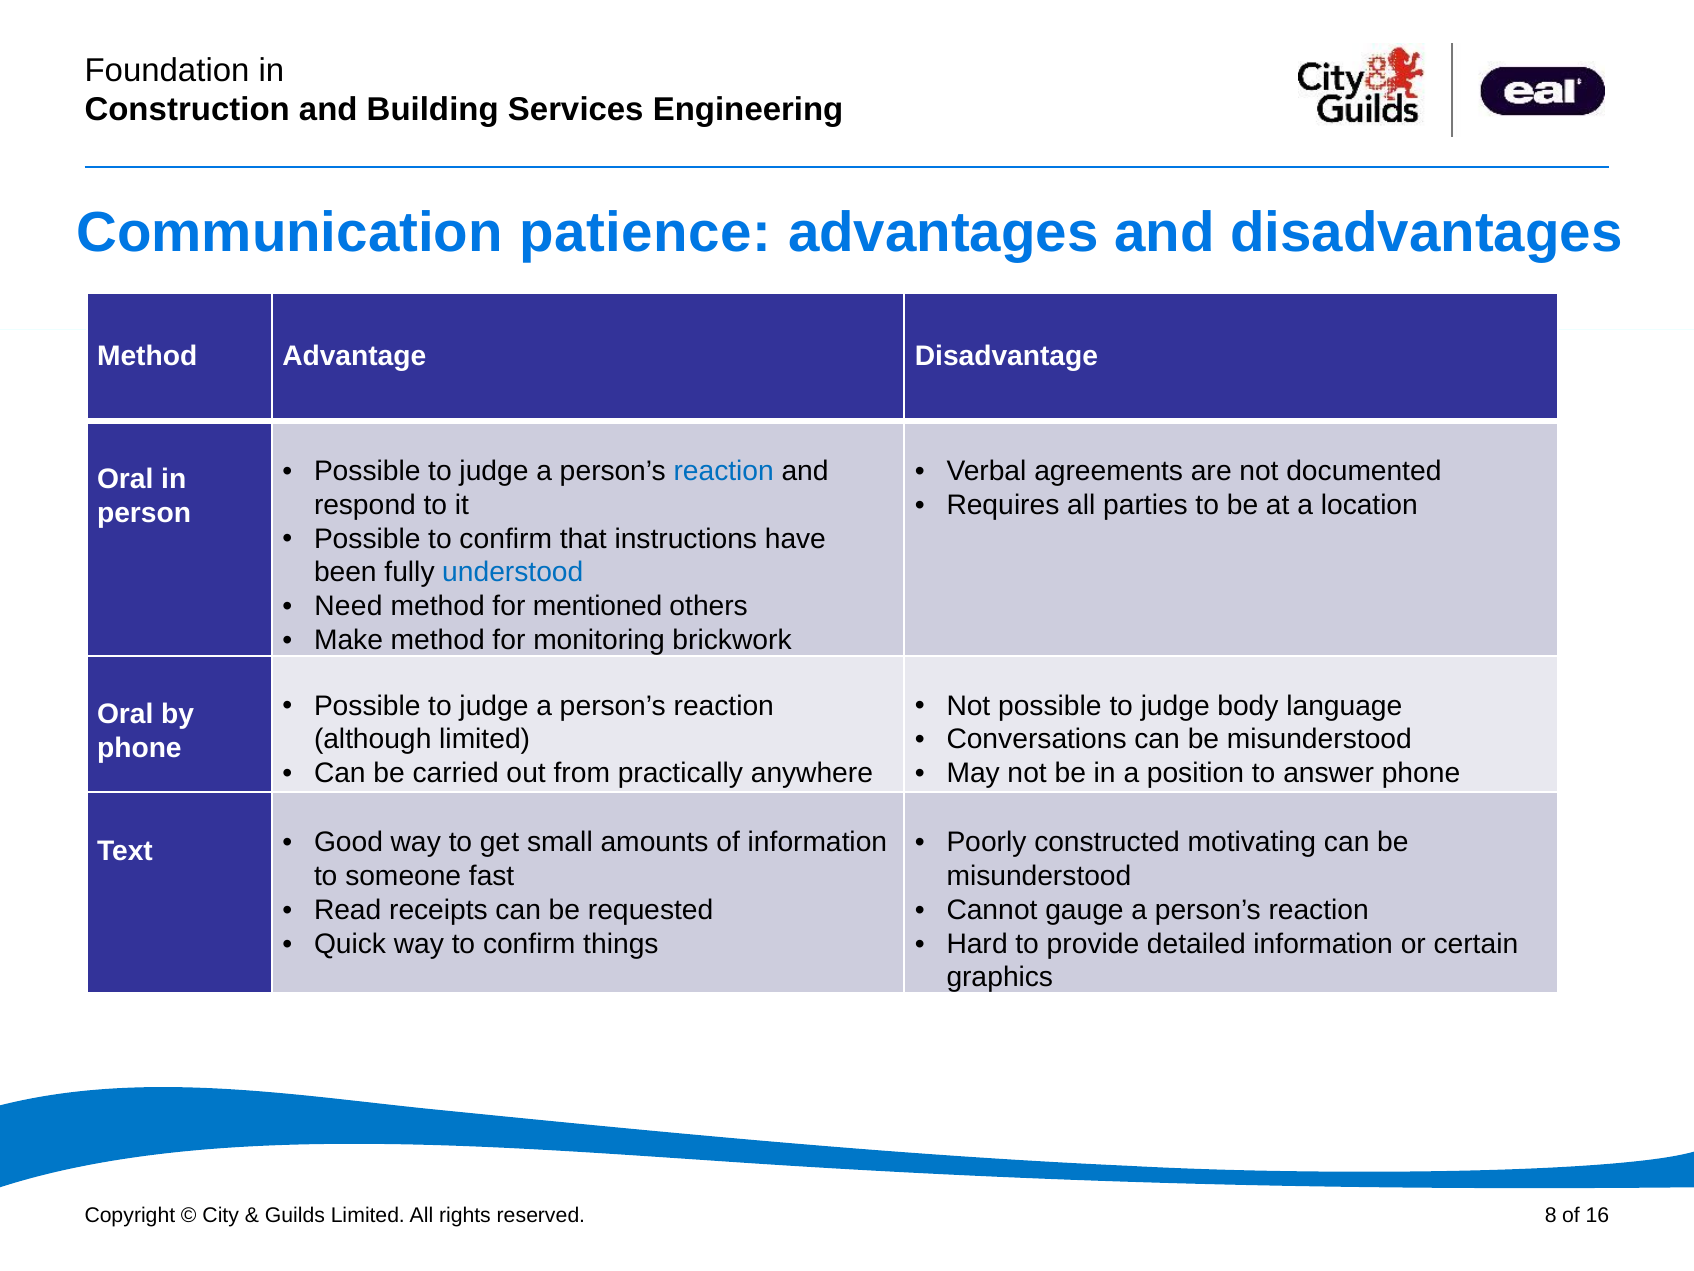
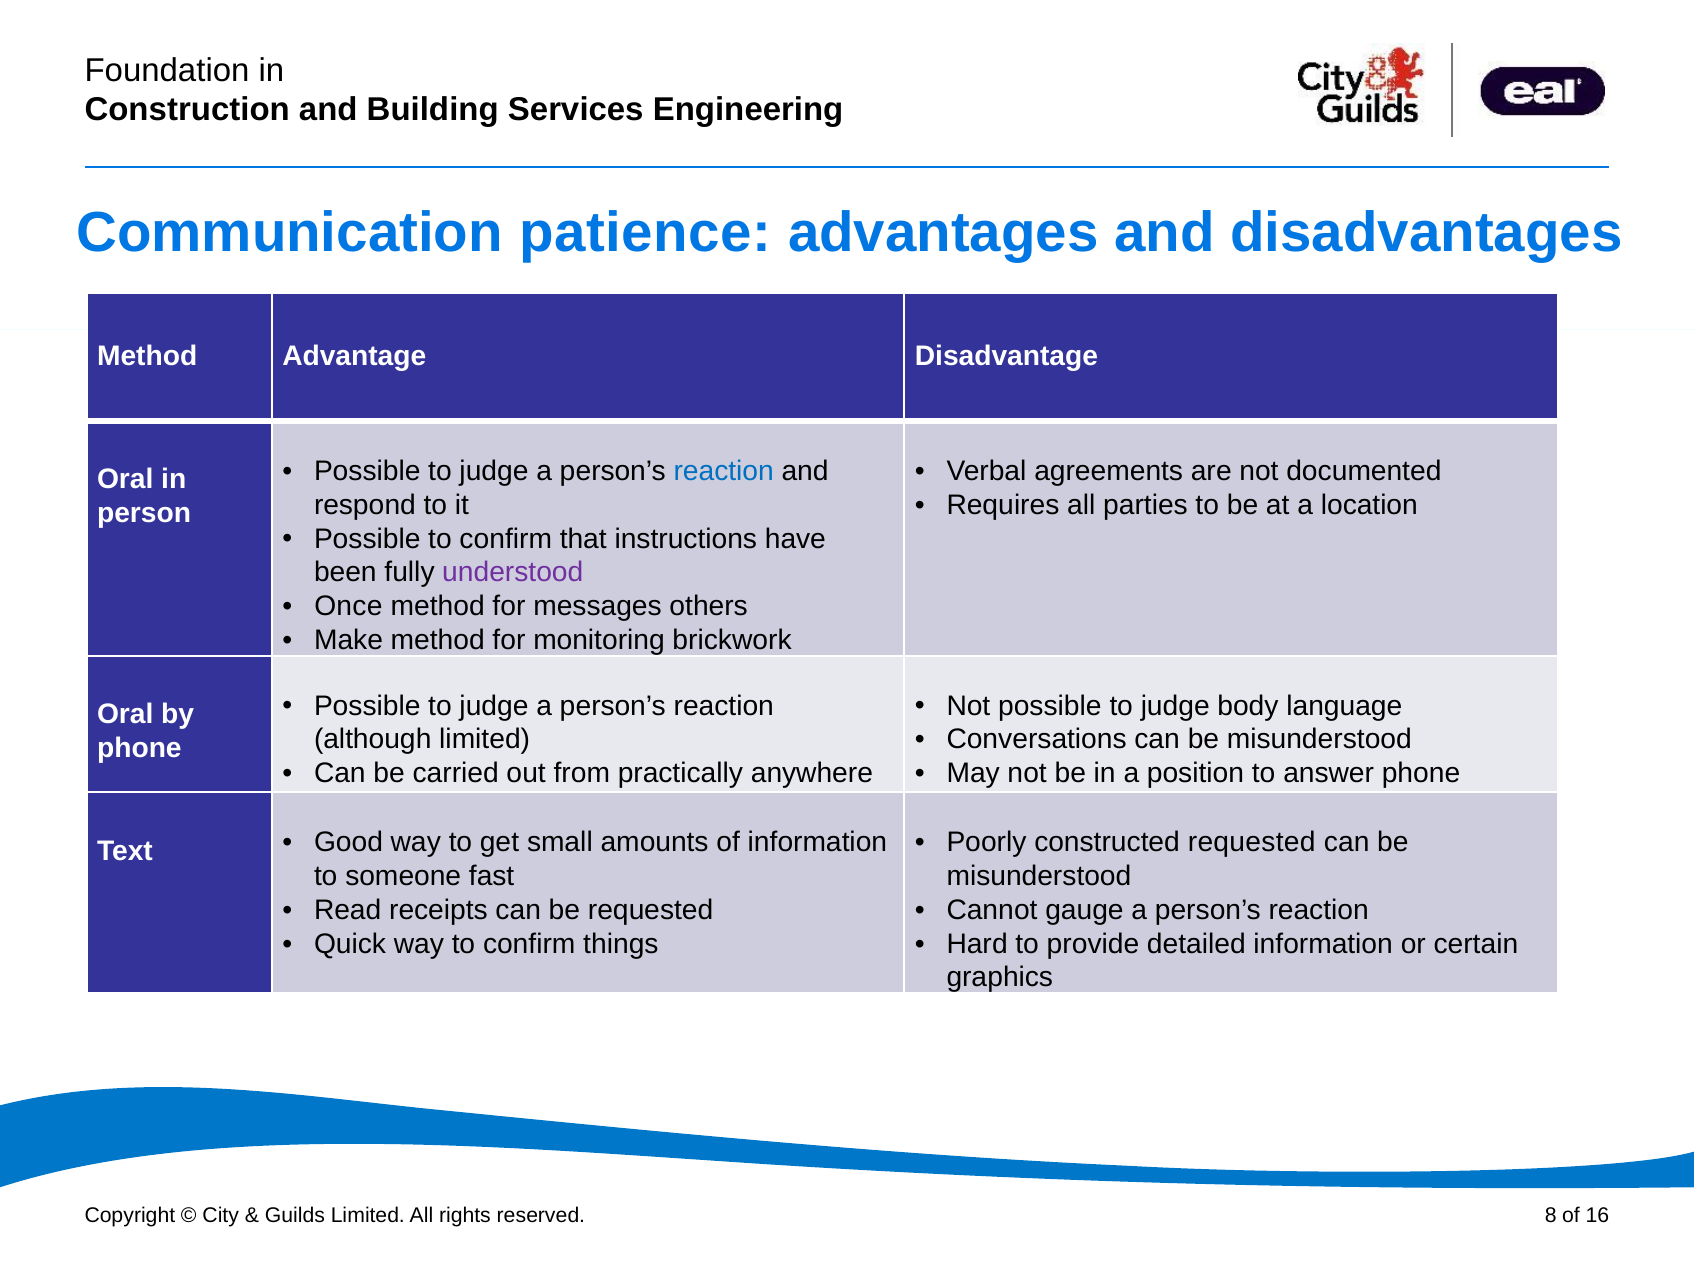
understood colour: blue -> purple
Need: Need -> Once
mentioned: mentioned -> messages
constructed motivating: motivating -> requested
